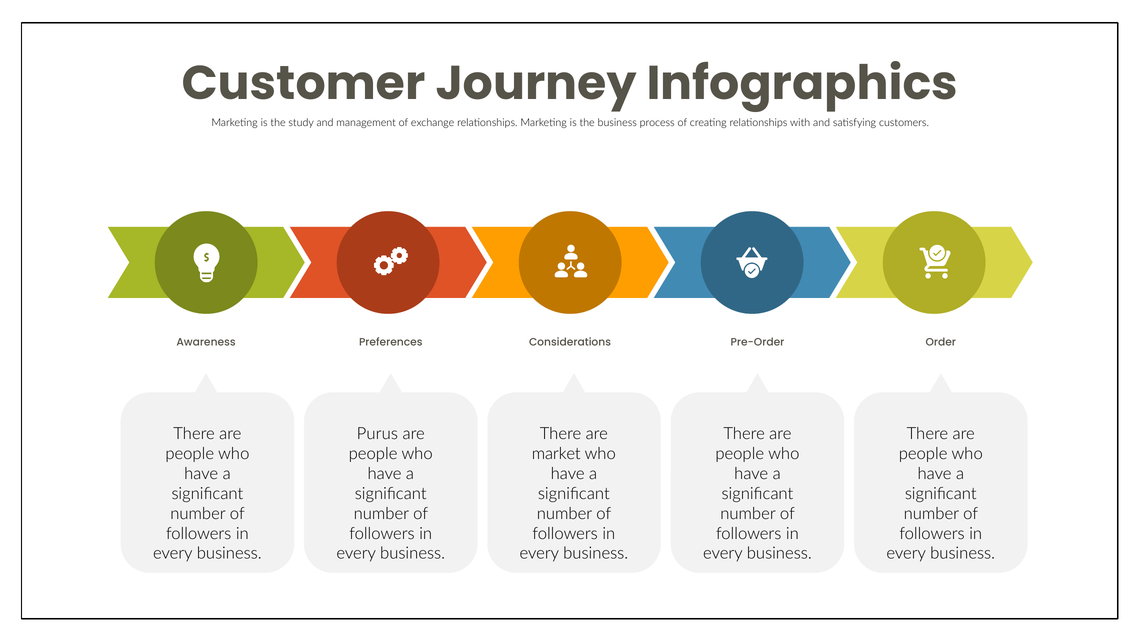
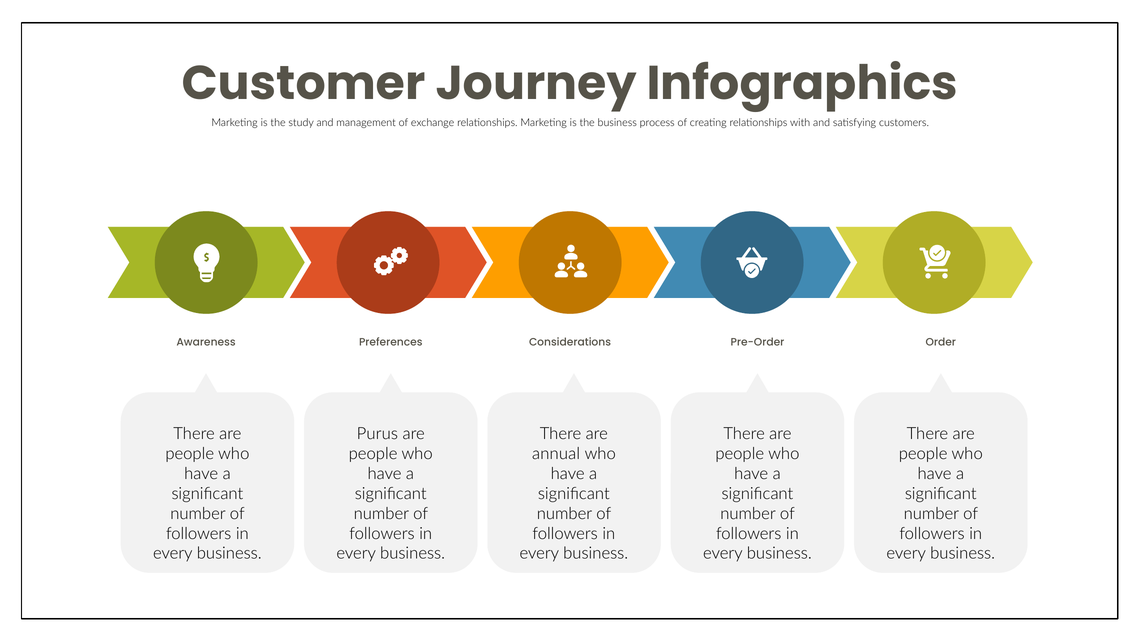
market: market -> annual
